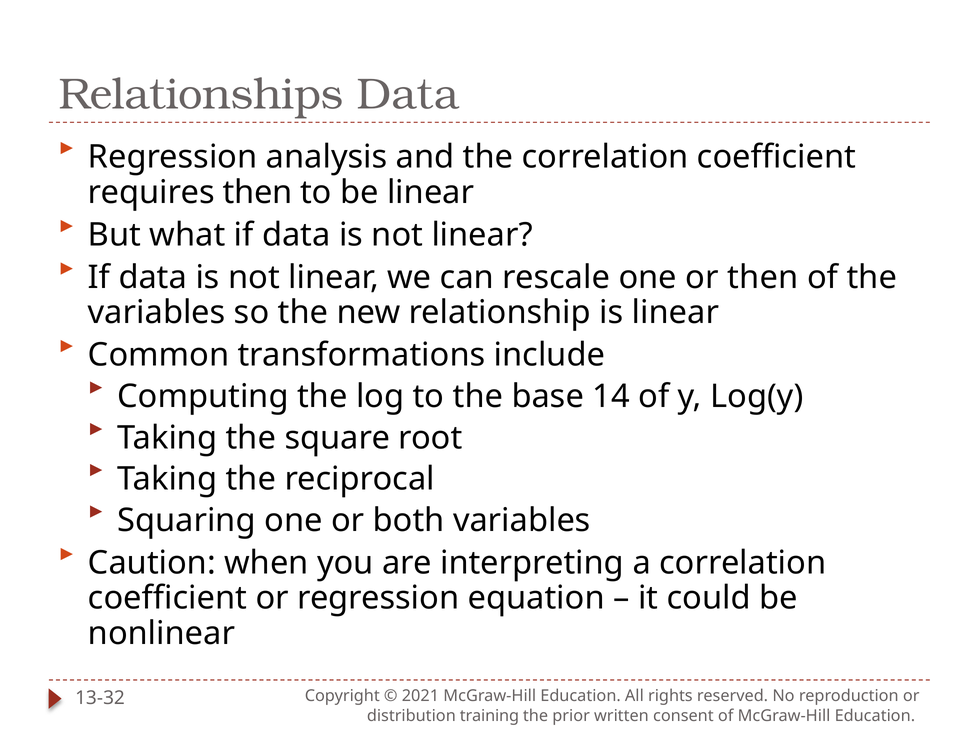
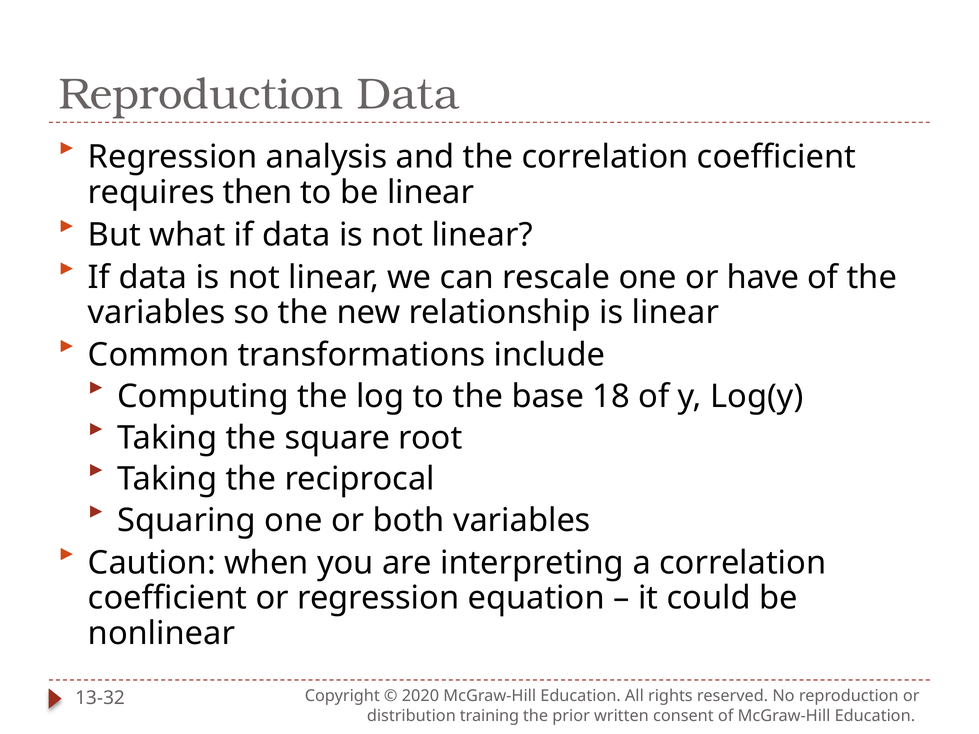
Relationships at (201, 94): Relationships -> Reproduction
or then: then -> have
14: 14 -> 18
2021: 2021 -> 2020
